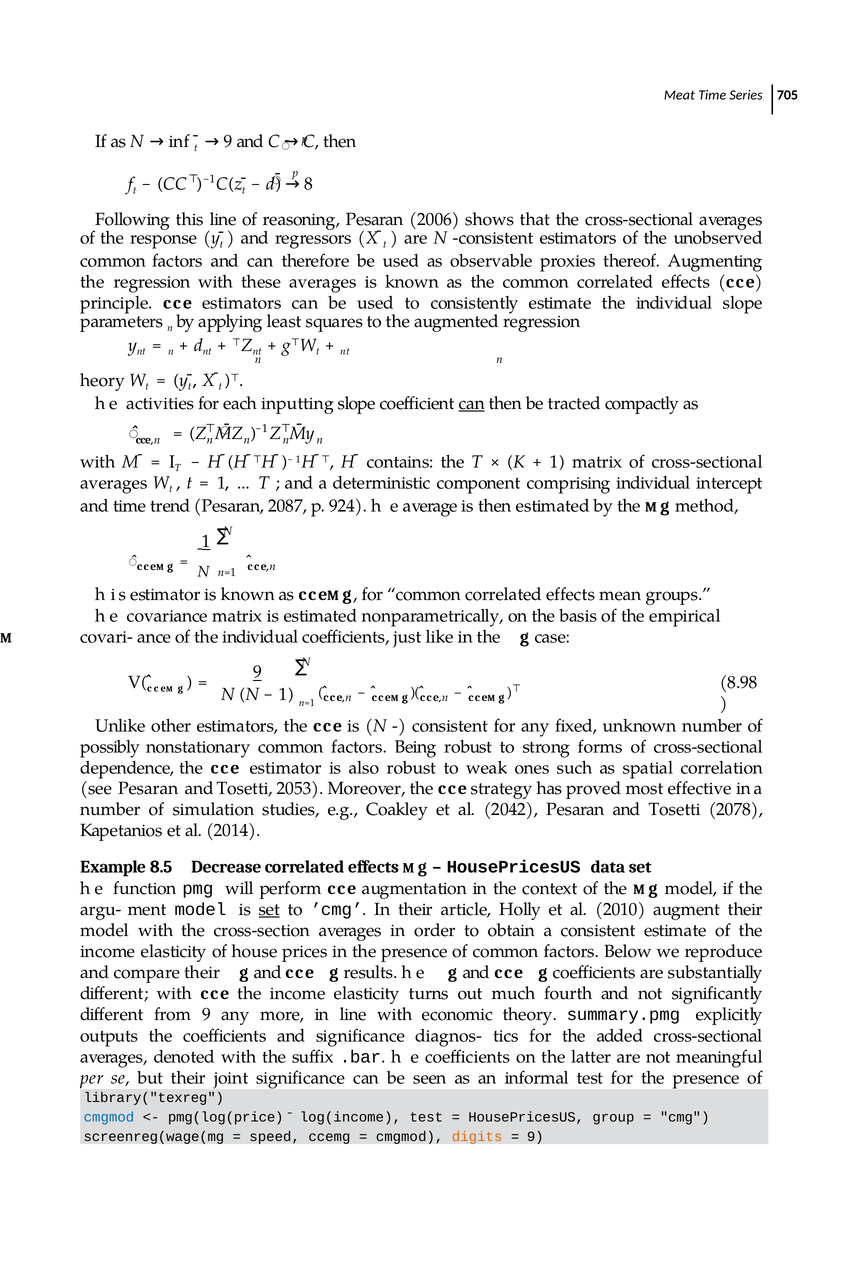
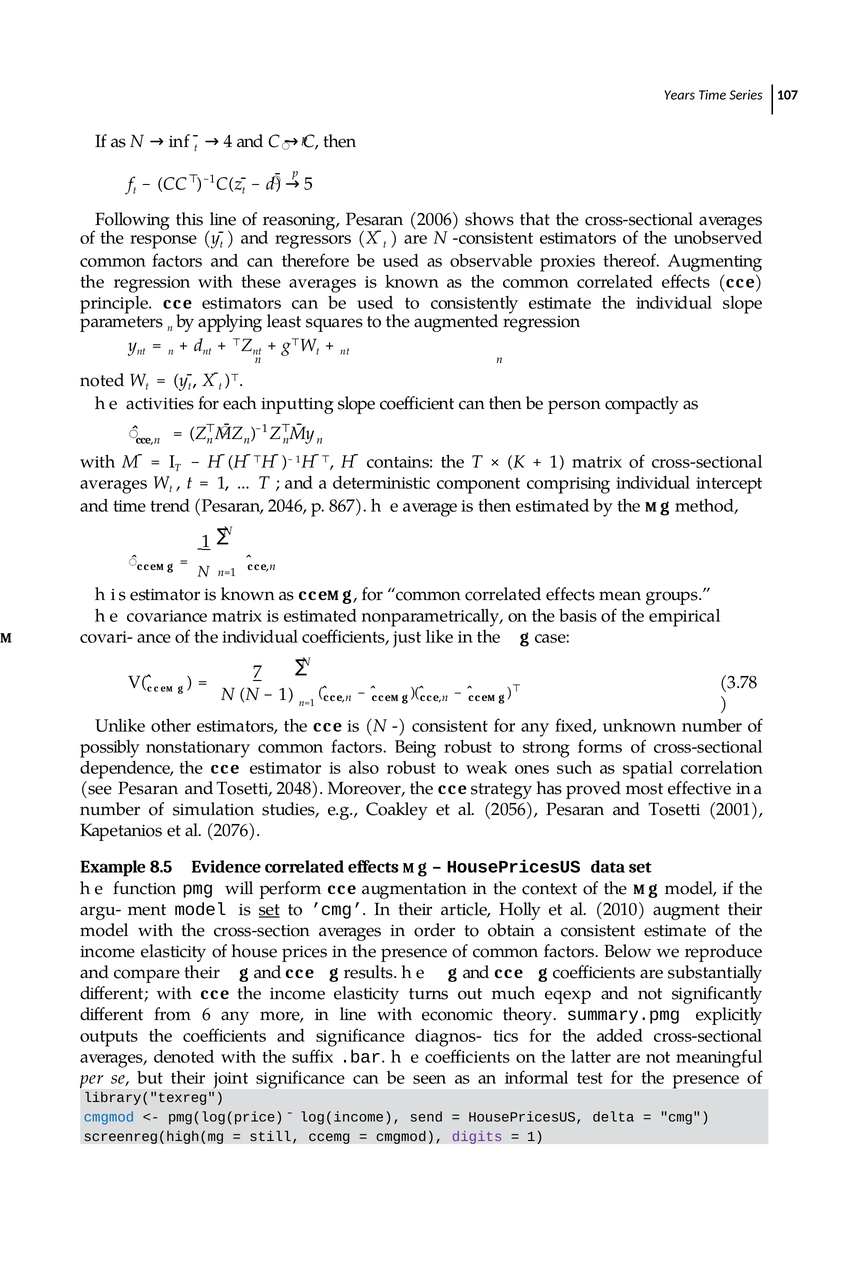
Meat: Meat -> Years
705: 705 -> 107
9 at (228, 142): 9 -> 4
8: 8 -> 5
heory: heory -> noted
can at (472, 403) underline: present -> none
tracted: tracted -> person
2087: 2087 -> 2046
924: 924 -> 867
9 at (258, 672): 9 -> 7
8.98: 8.98 -> 3.78
2053: 2053 -> 2048
2042: 2042 -> 2056
2078: 2078 -> 2001
2014: 2014 -> 2076
Decrease: Decrease -> Evidence
fourth: fourth -> eqexp
from 9: 9 -> 6
log(income test: test -> send
group: group -> delta
screenreg(wage(mg: screenreg(wage(mg -> screenreg(high(mg
speed: speed -> still
digits colour: orange -> purple
9 at (535, 1136): 9 -> 1
